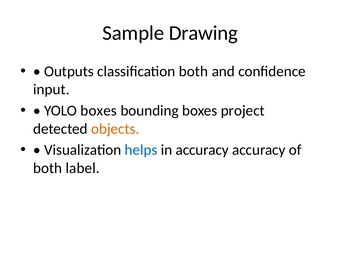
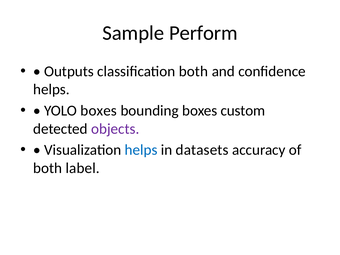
Drawing: Drawing -> Perform
input at (51, 89): input -> helps
project: project -> custom
objects colour: orange -> purple
in accuracy: accuracy -> datasets
